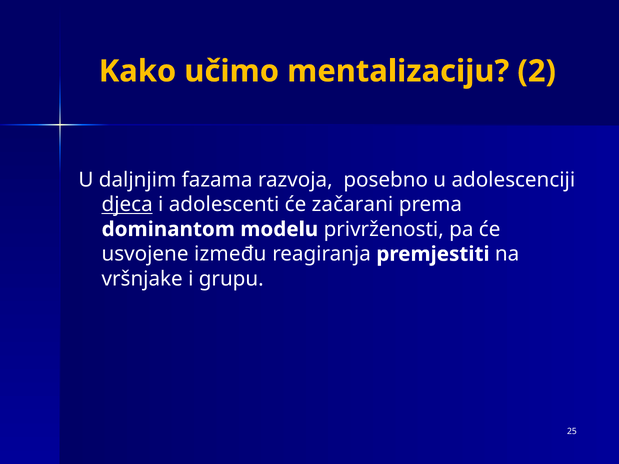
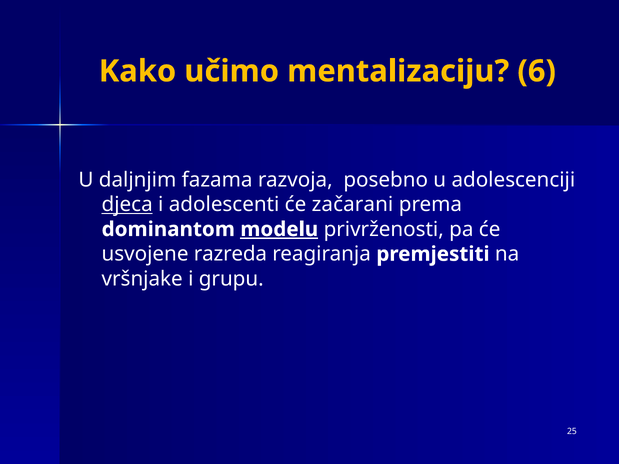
2: 2 -> 6
modelu underline: none -> present
između: između -> razreda
